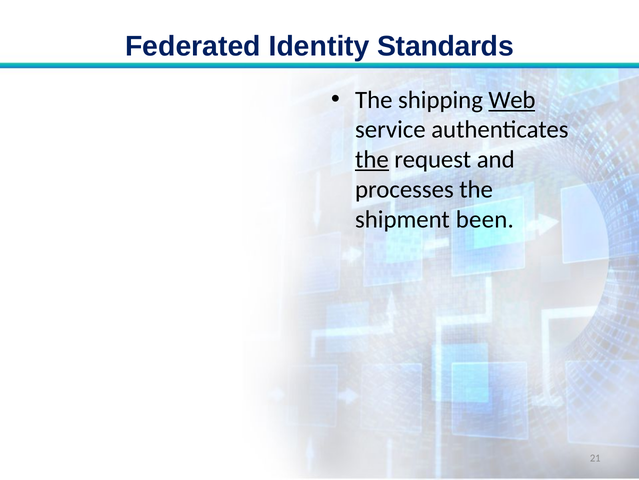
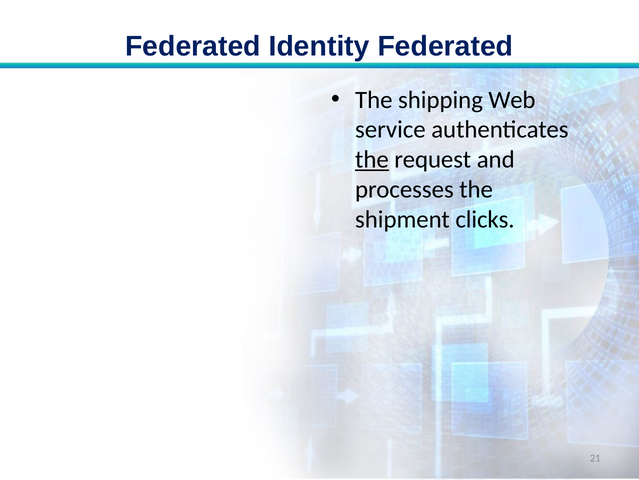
Identity Standards: Standards -> Federated
Web underline: present -> none
been: been -> clicks
